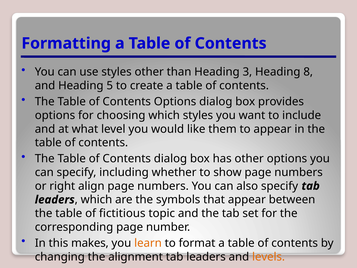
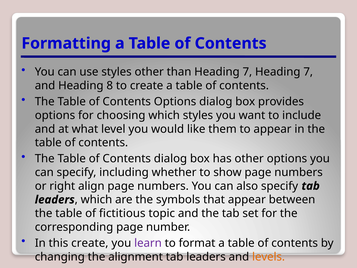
than Heading 3: 3 -> 7
8 at (308, 72): 8 -> 7
5: 5 -> 8
this makes: makes -> create
learn colour: orange -> purple
